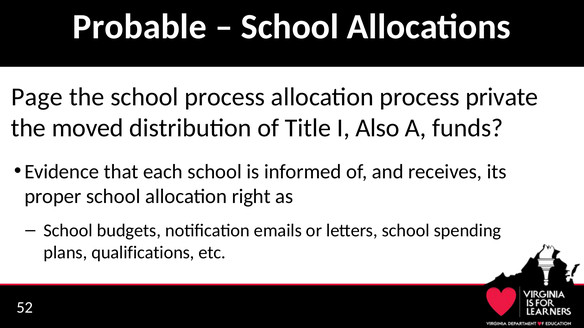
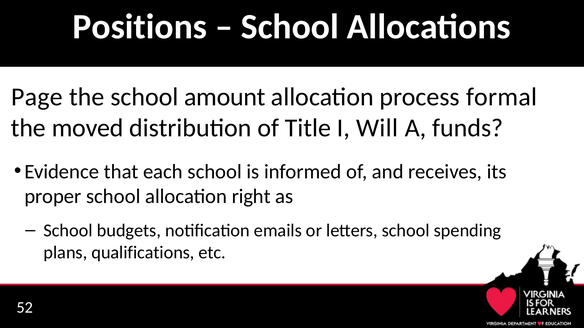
Probable: Probable -> Positions
school process: process -> amount
private: private -> formal
Also: Also -> Will
